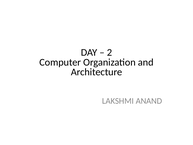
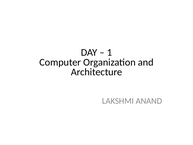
2: 2 -> 1
